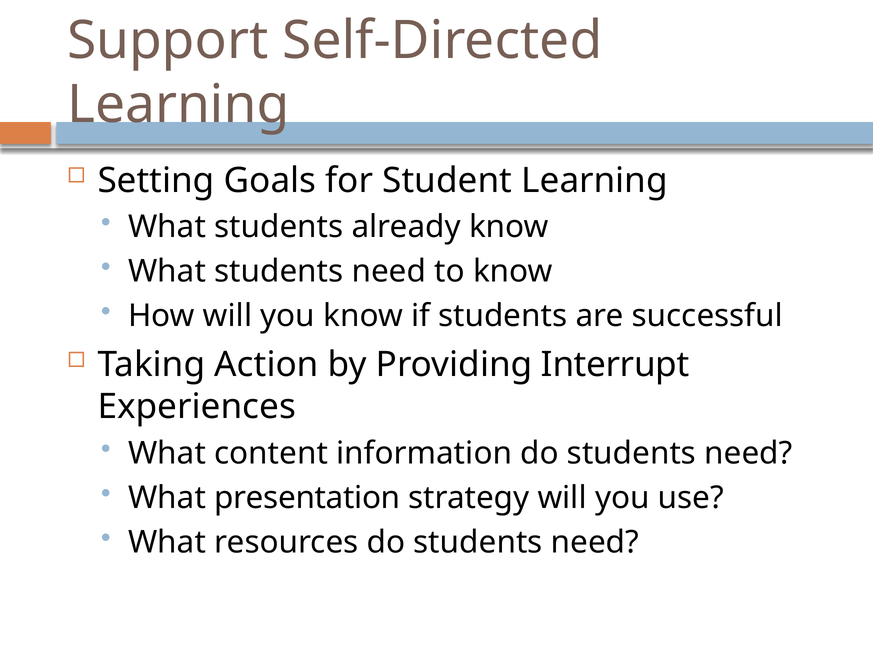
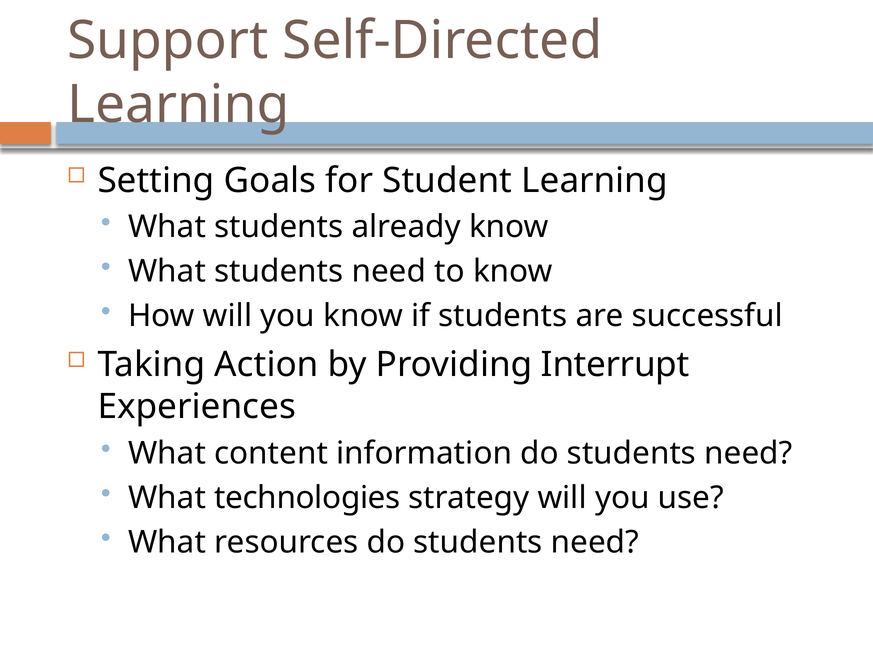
presentation: presentation -> technologies
